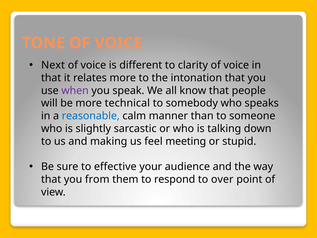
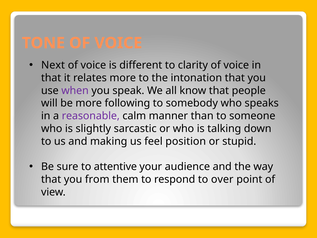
technical: technical -> following
reasonable colour: blue -> purple
meeting: meeting -> position
effective: effective -> attentive
